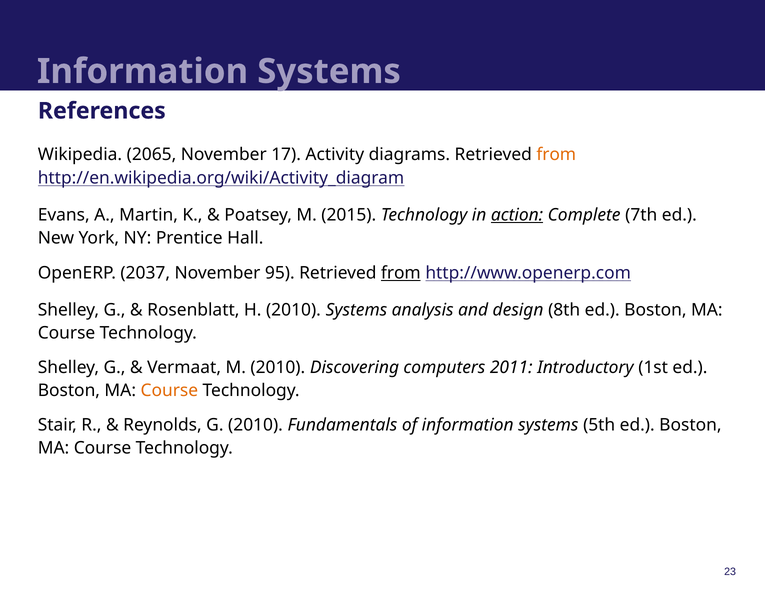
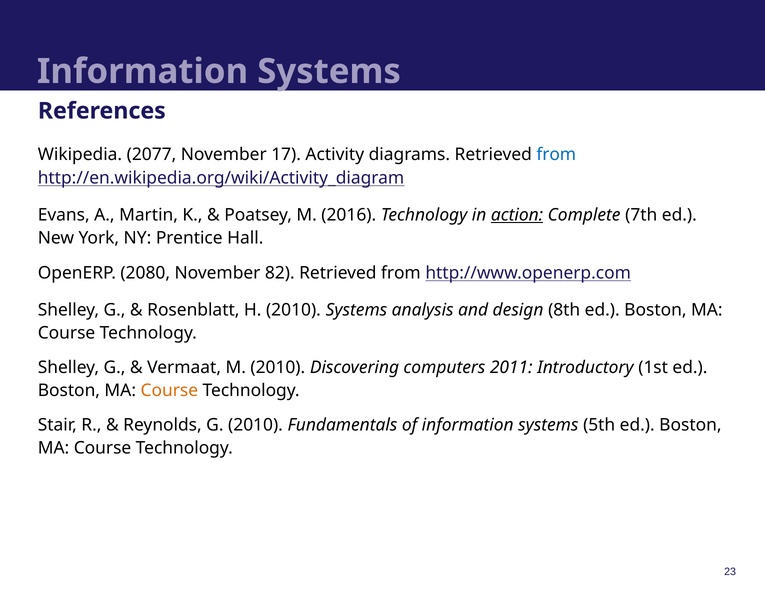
2065: 2065 -> 2077
from at (556, 155) colour: orange -> blue
2015: 2015 -> 2016
2037: 2037 -> 2080
95: 95 -> 82
from at (401, 273) underline: present -> none
